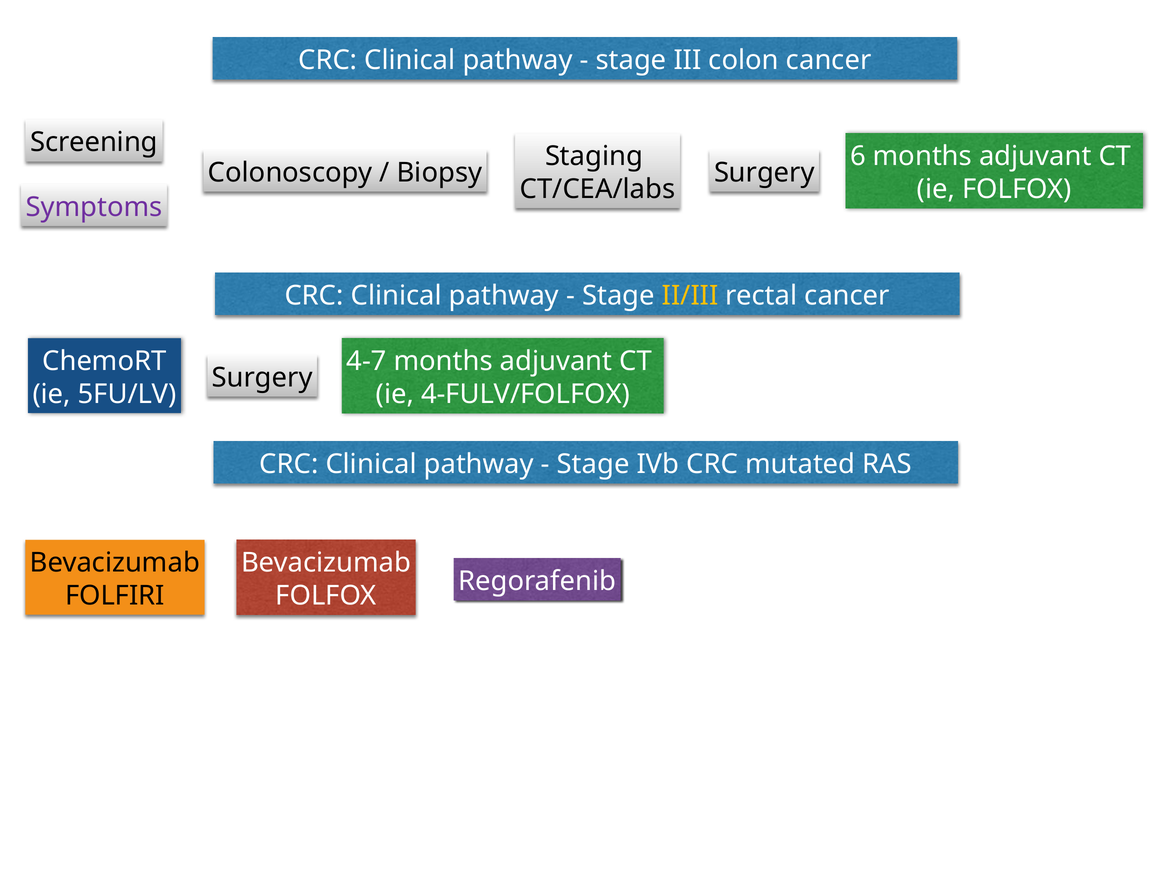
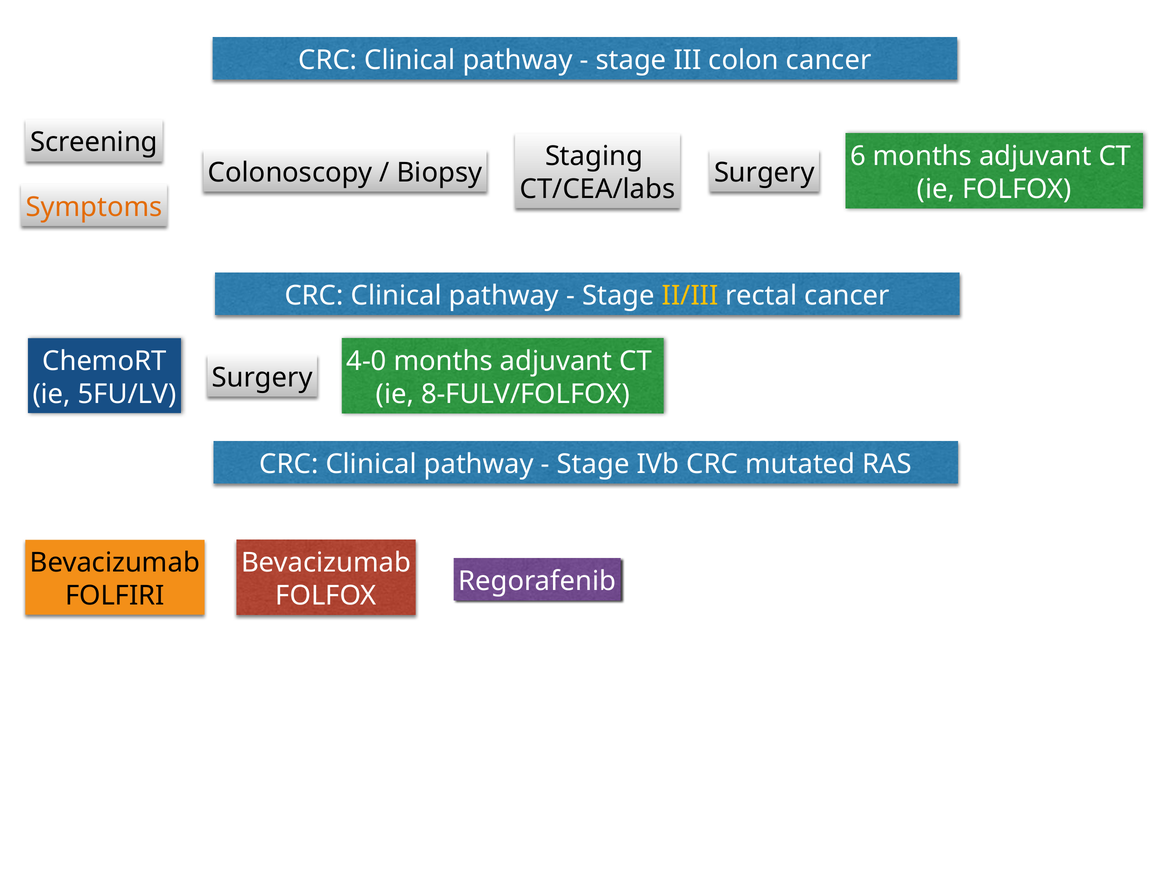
Symptoms colour: purple -> orange
4-7: 4-7 -> 4-0
4-FULV/FOLFOX: 4-FULV/FOLFOX -> 8-FULV/FOLFOX
